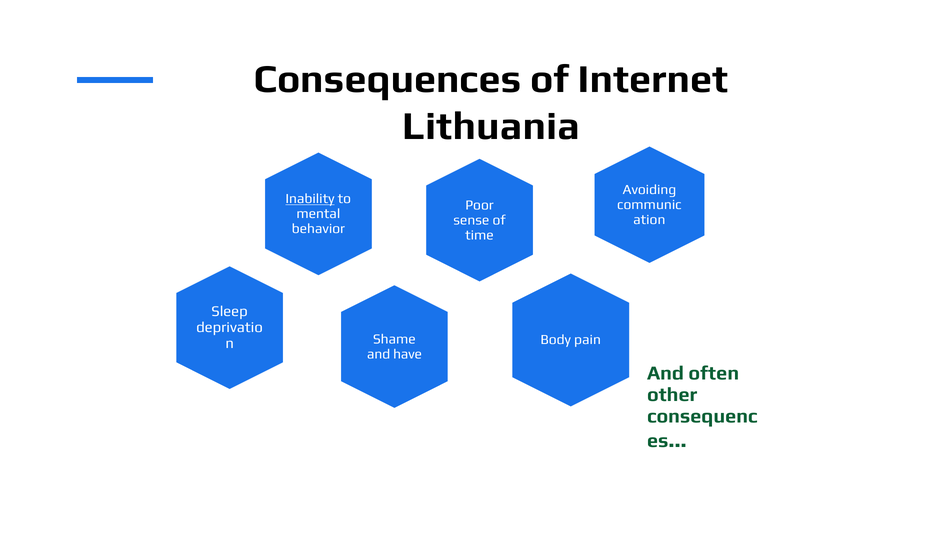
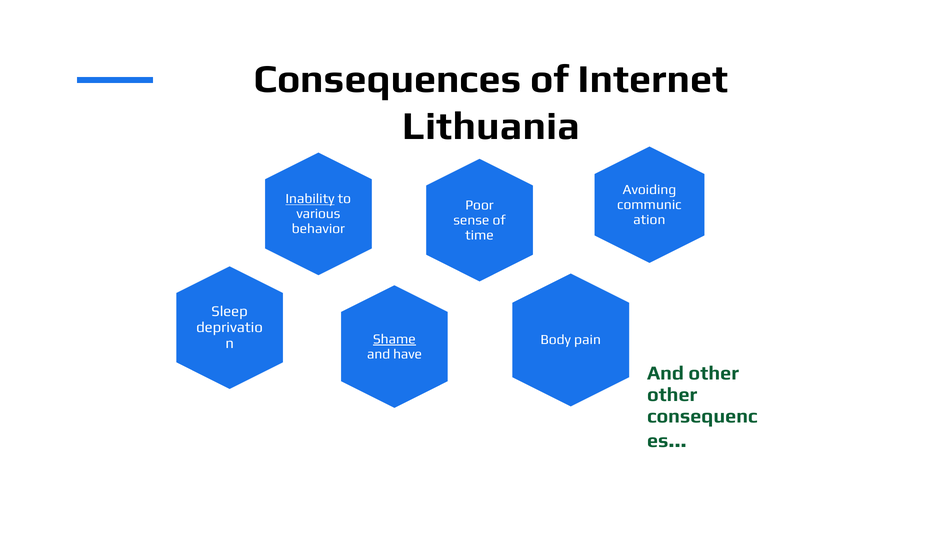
mental: mental -> various
Shame underline: none -> present
And often: often -> other
